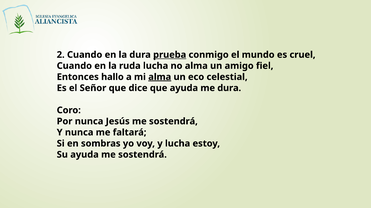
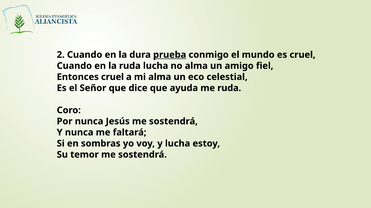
Entonces hallo: hallo -> cruel
alma at (160, 77) underline: present -> none
me dura: dura -> ruda
Su ayuda: ayuda -> temor
